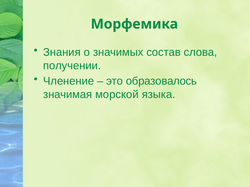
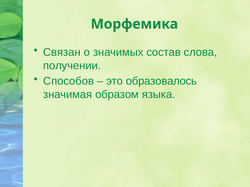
Знания: Знания -> Связан
Членение: Членение -> Способов
морской: морской -> образом
